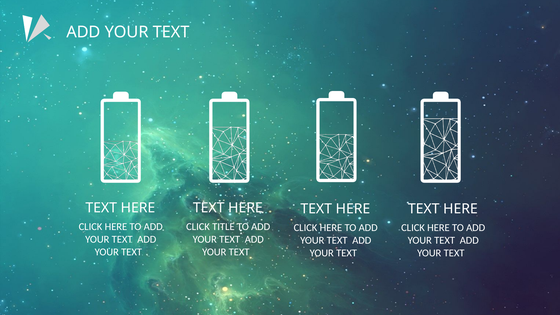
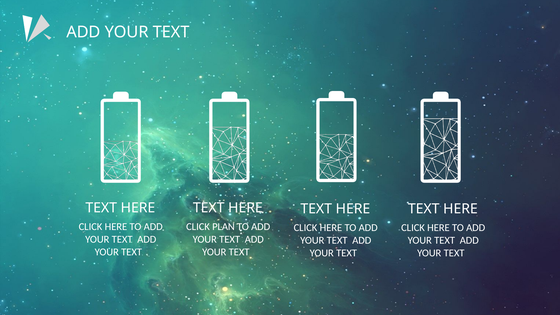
TITLE: TITLE -> PLAN
